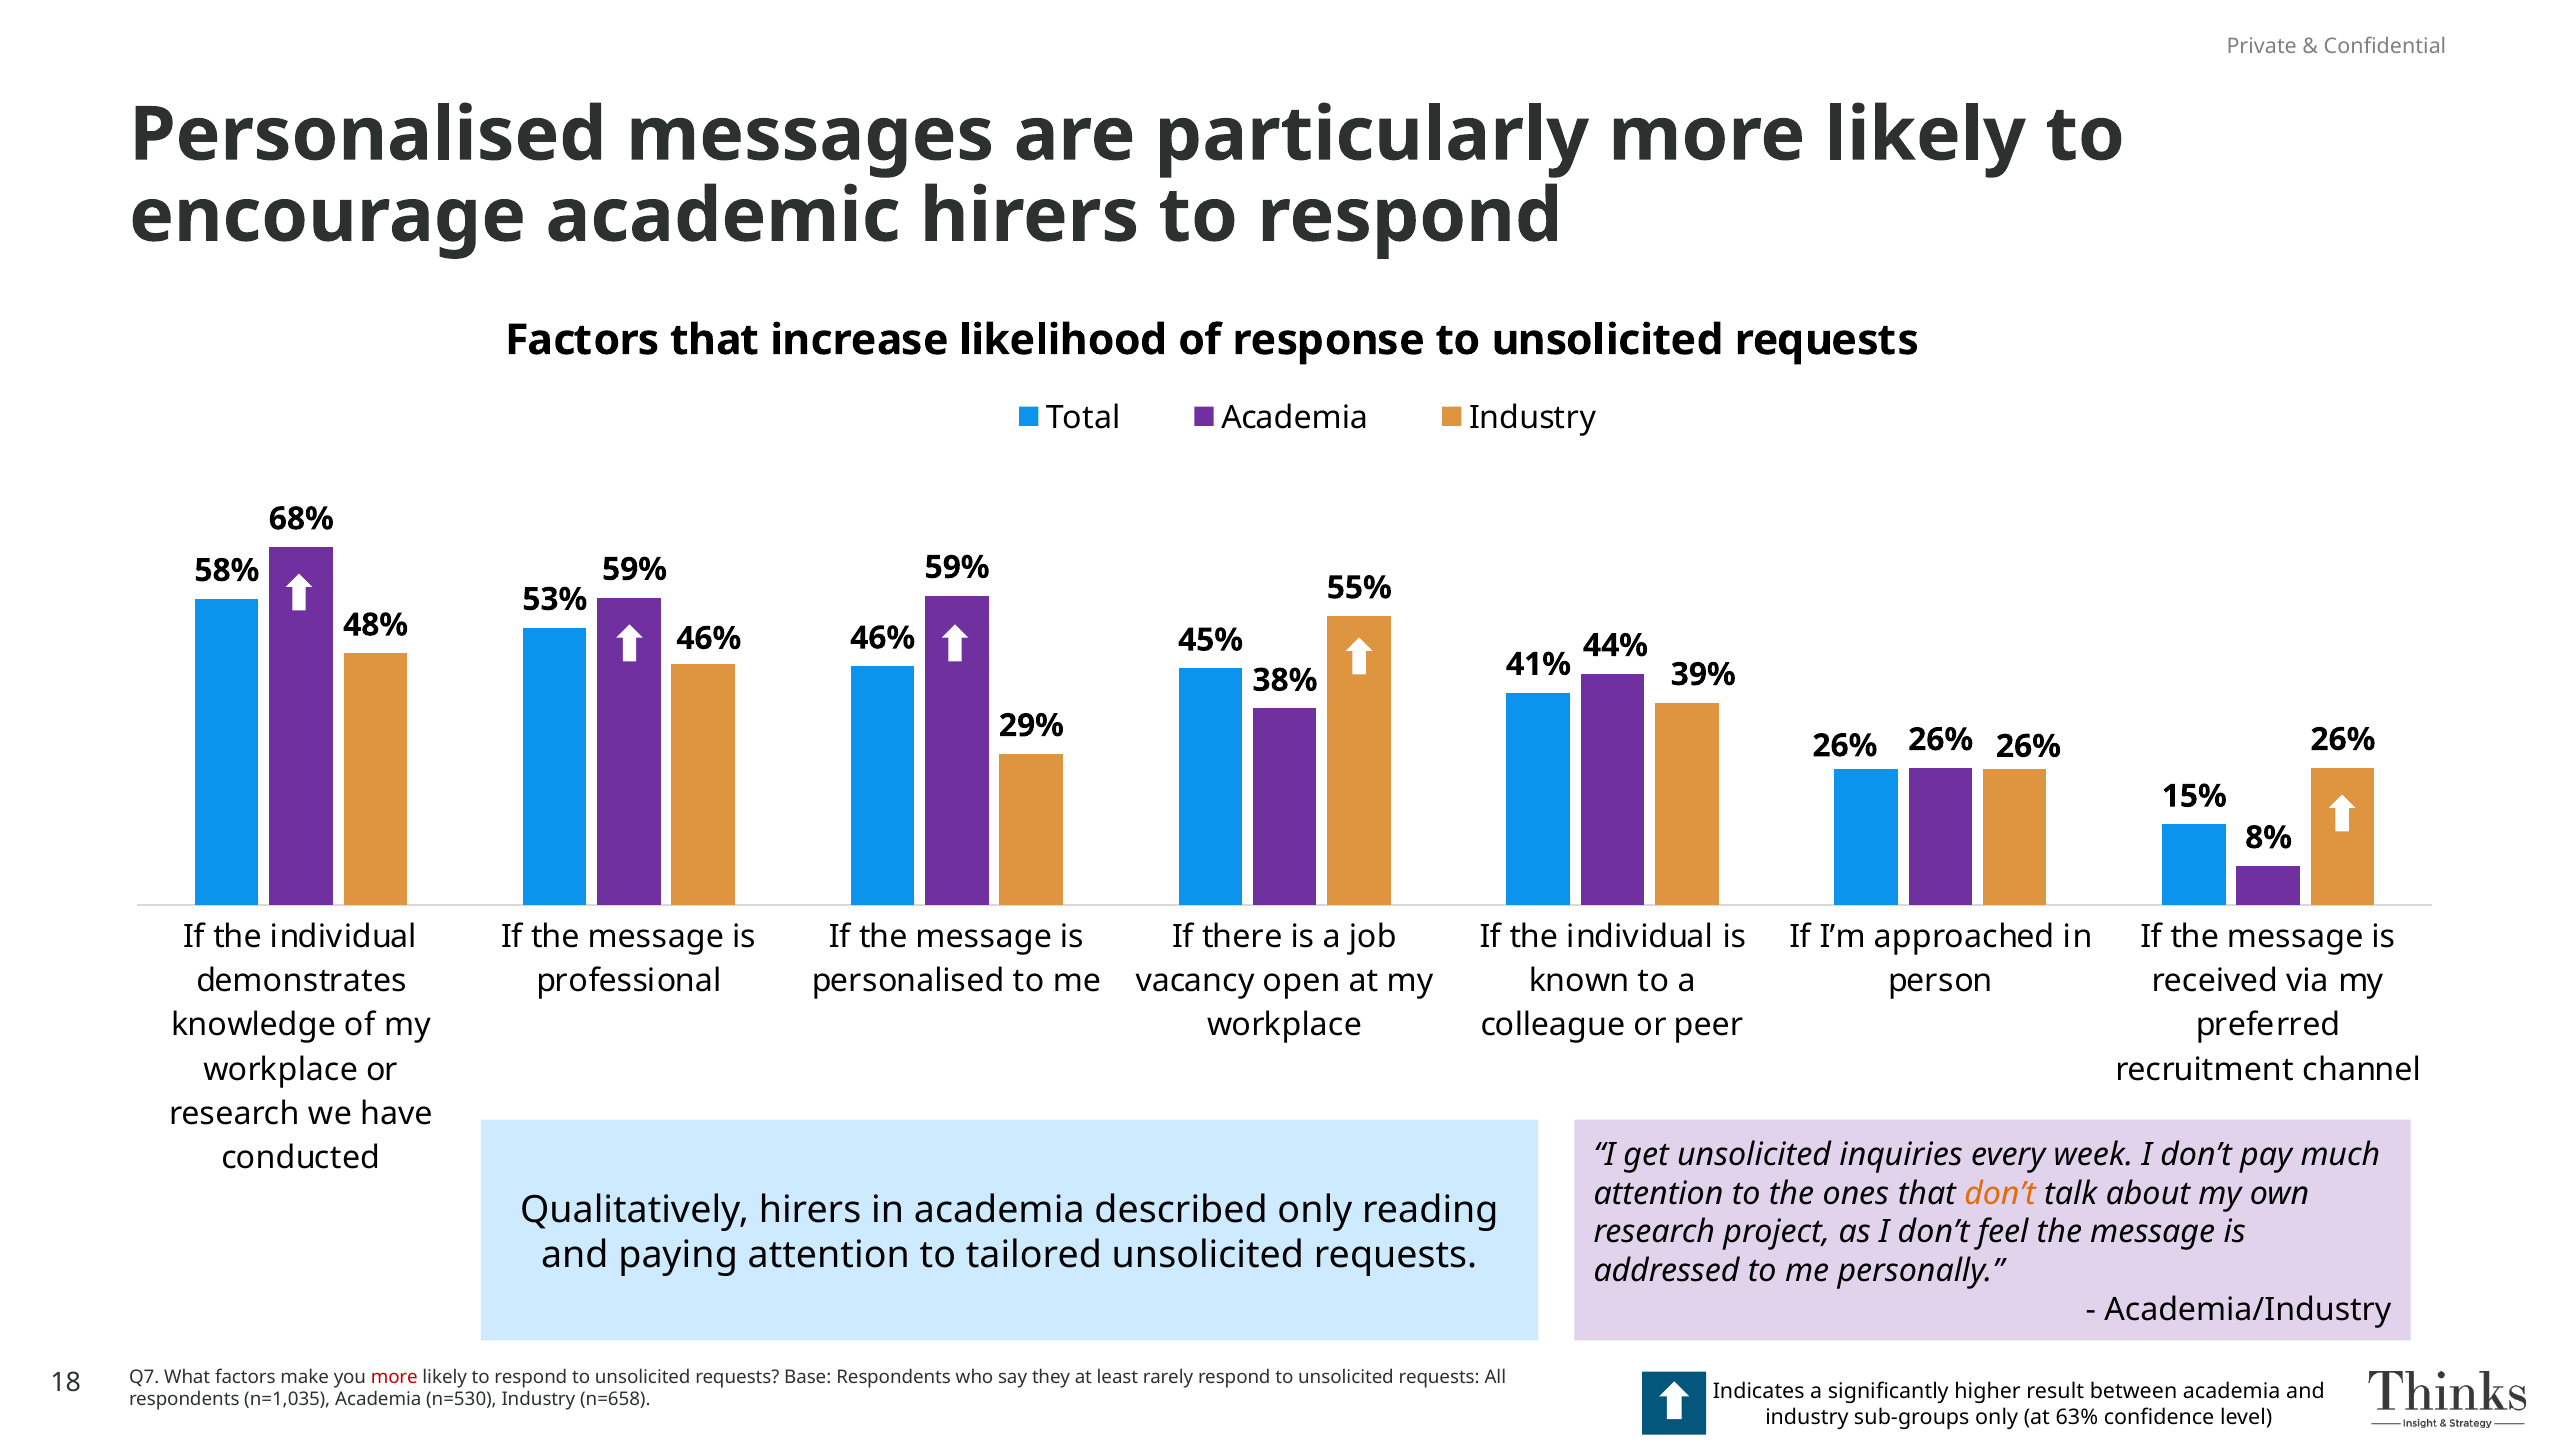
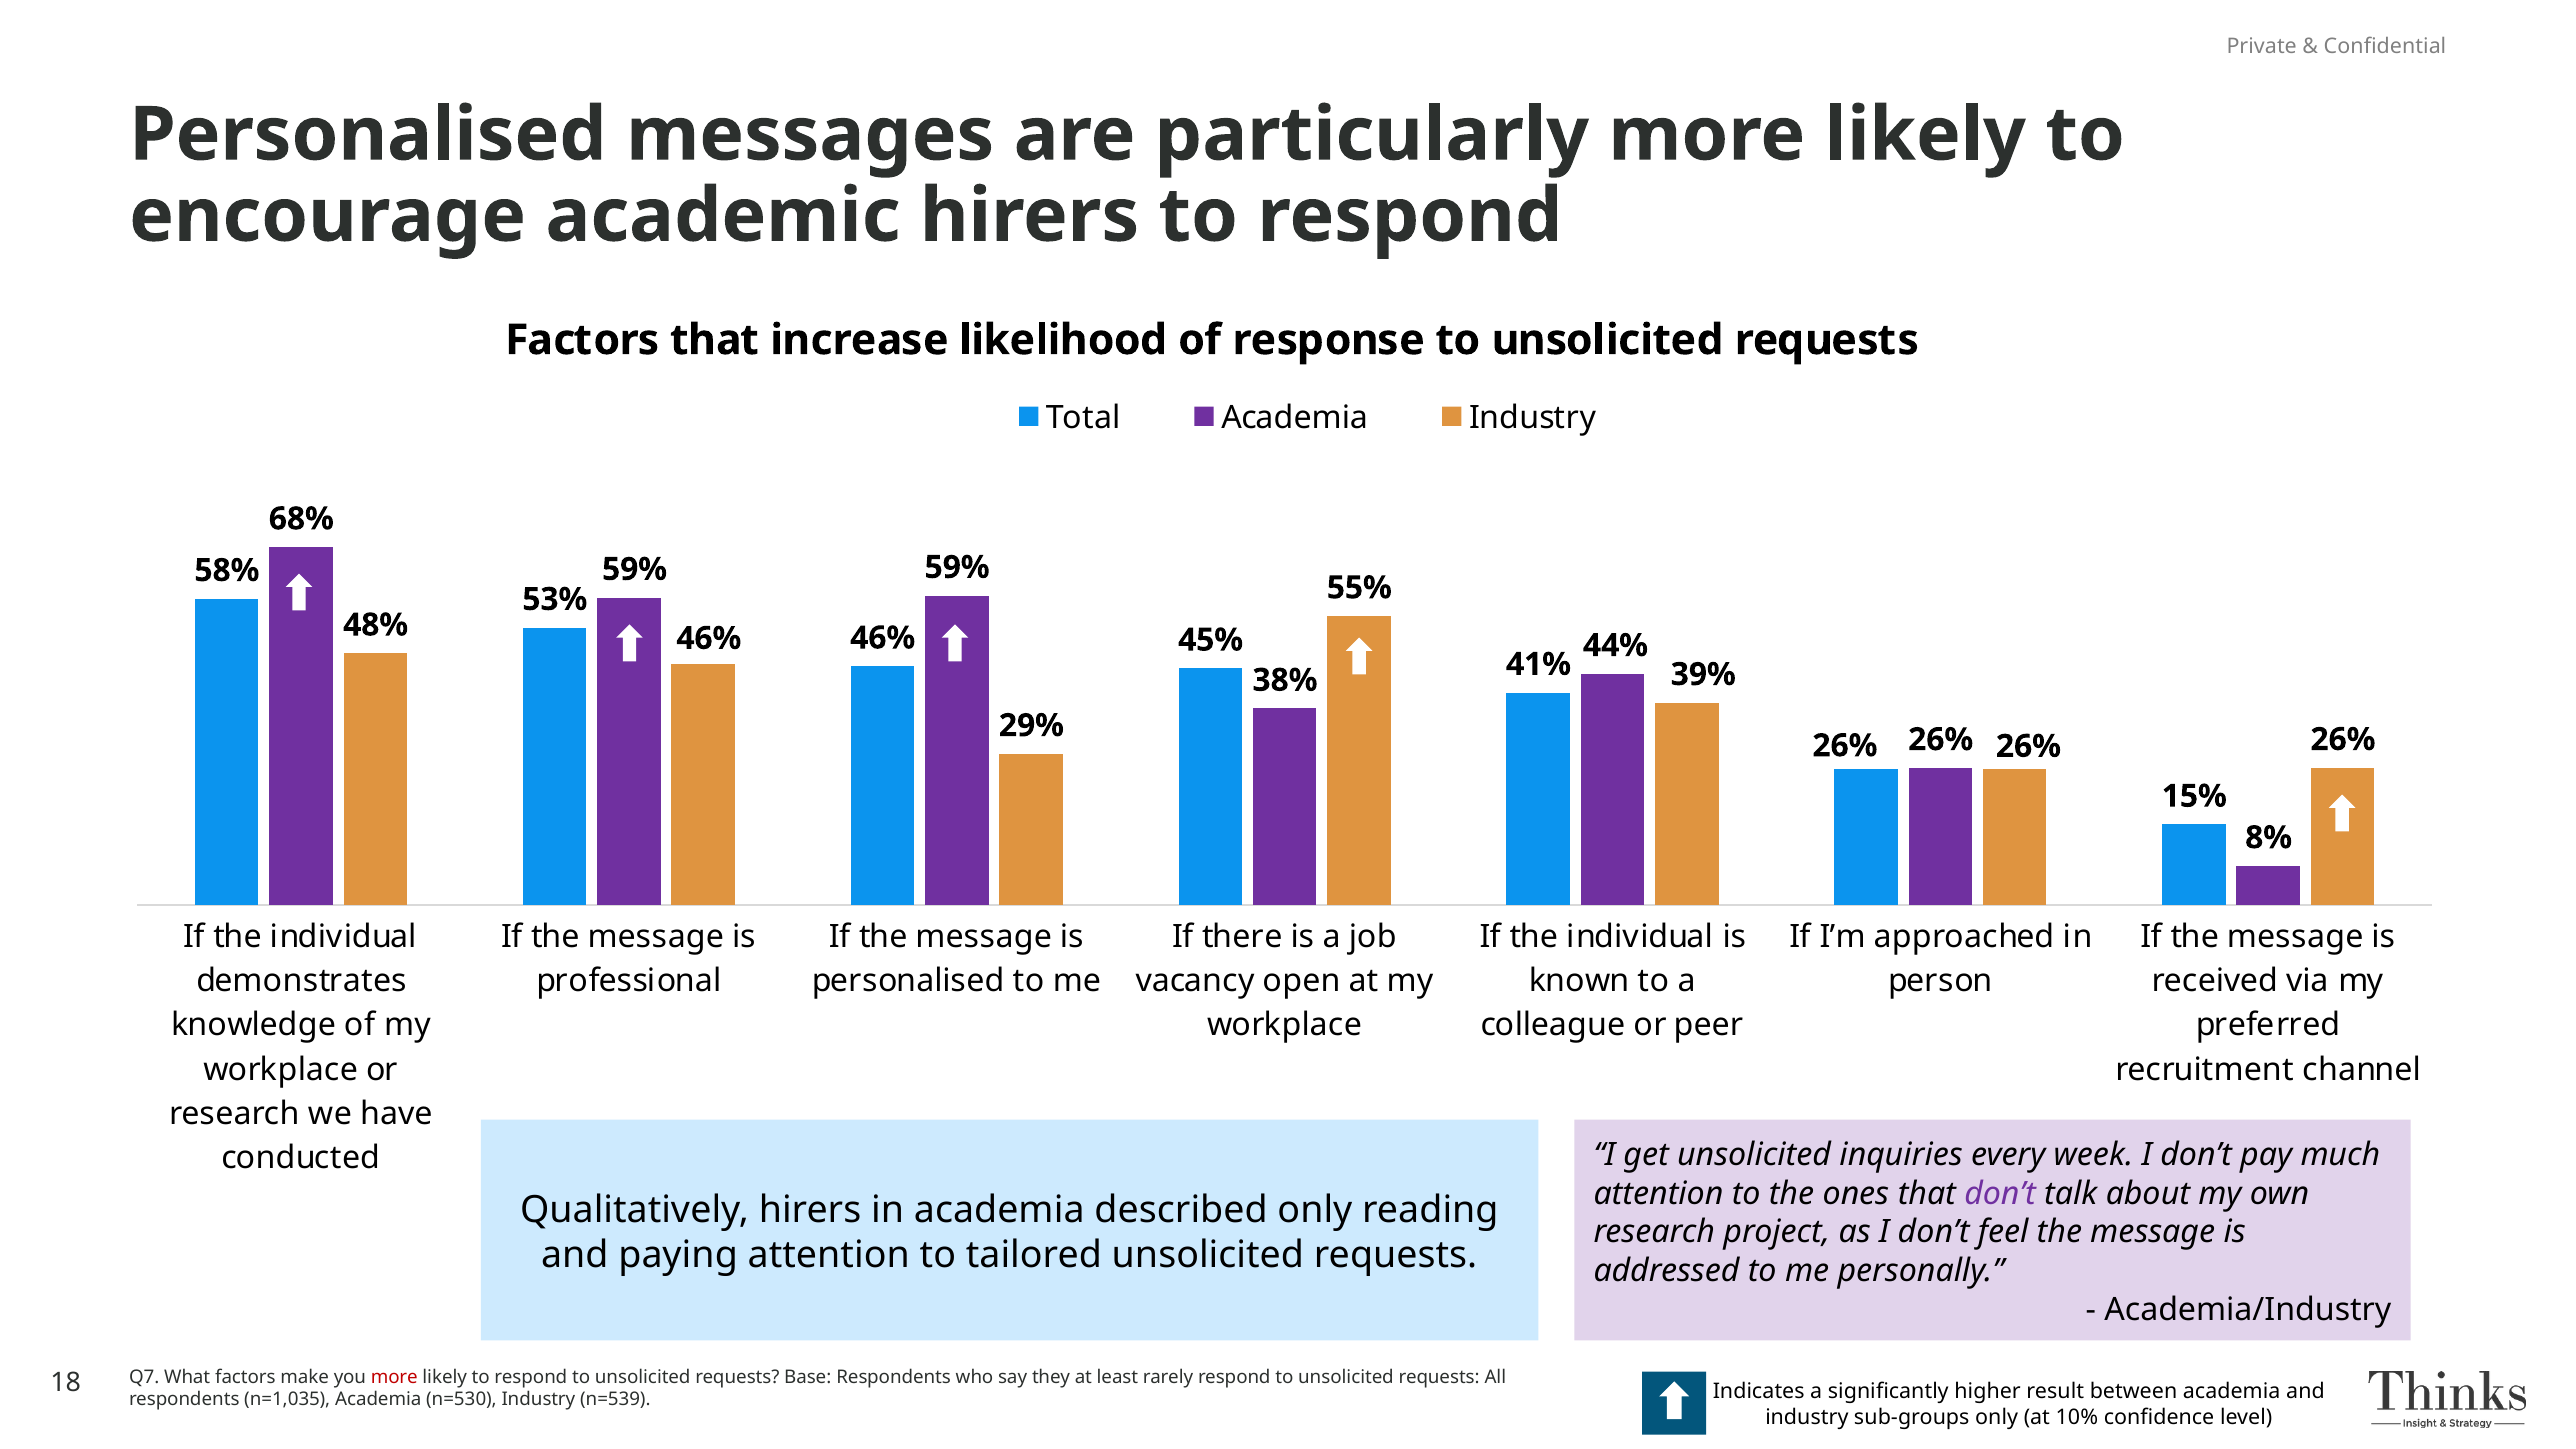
don’t at (2000, 1194) colour: orange -> purple
n=658: n=658 -> n=539
63%: 63% -> 10%
